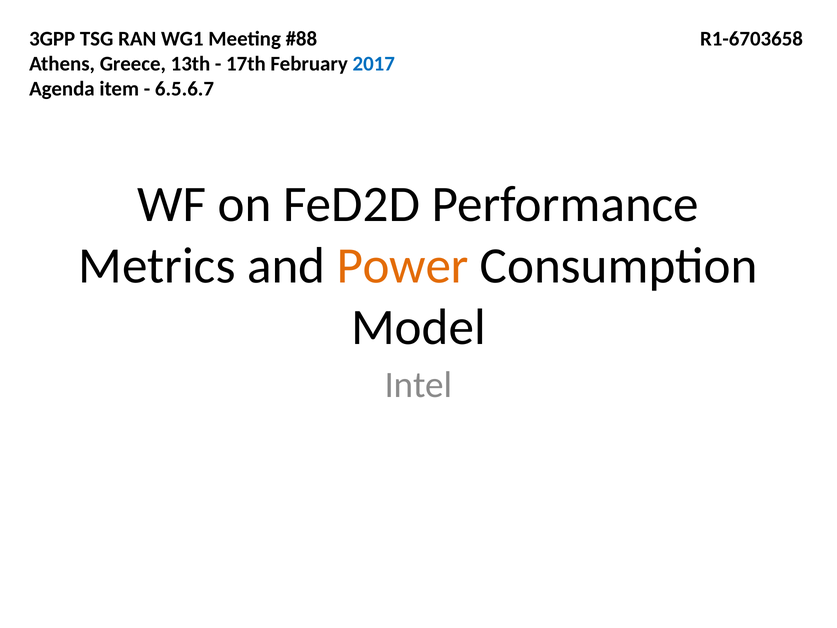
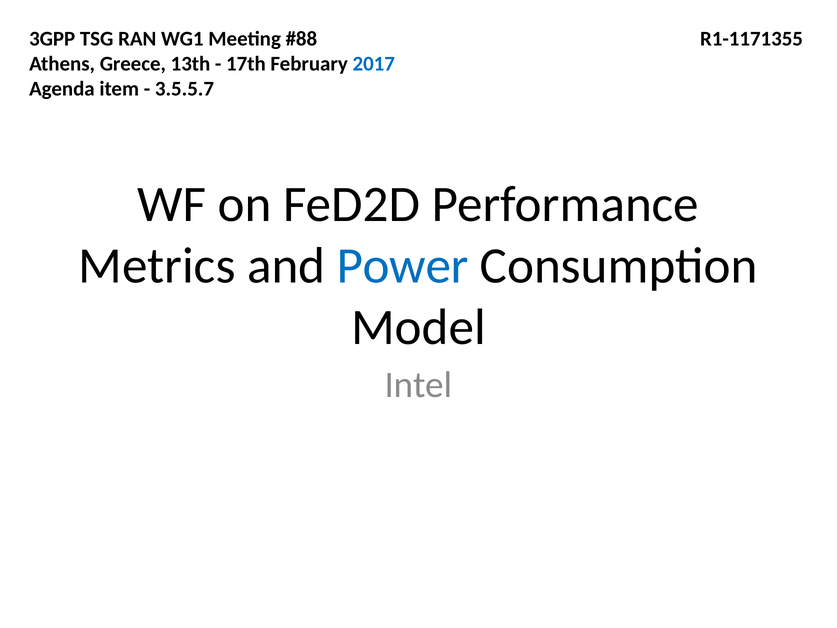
R1-6703658: R1-6703658 -> R1-1171355
6.5.6.7: 6.5.6.7 -> 3.5.5.7
Power colour: orange -> blue
